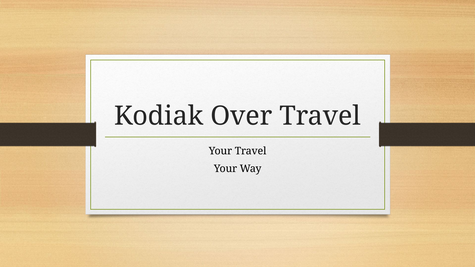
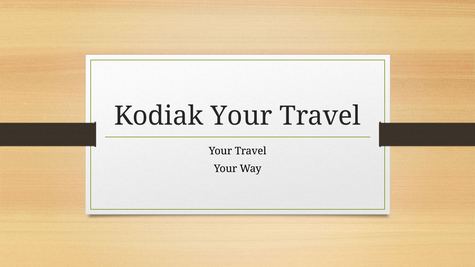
Kodiak Over: Over -> Your
